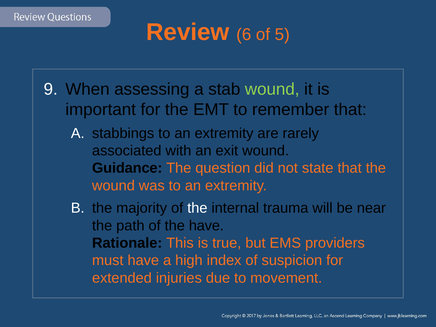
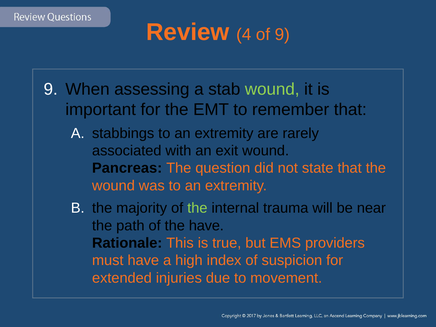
6: 6 -> 4
of 5: 5 -> 9
Guidance: Guidance -> Pancreas
the at (197, 208) colour: white -> light green
